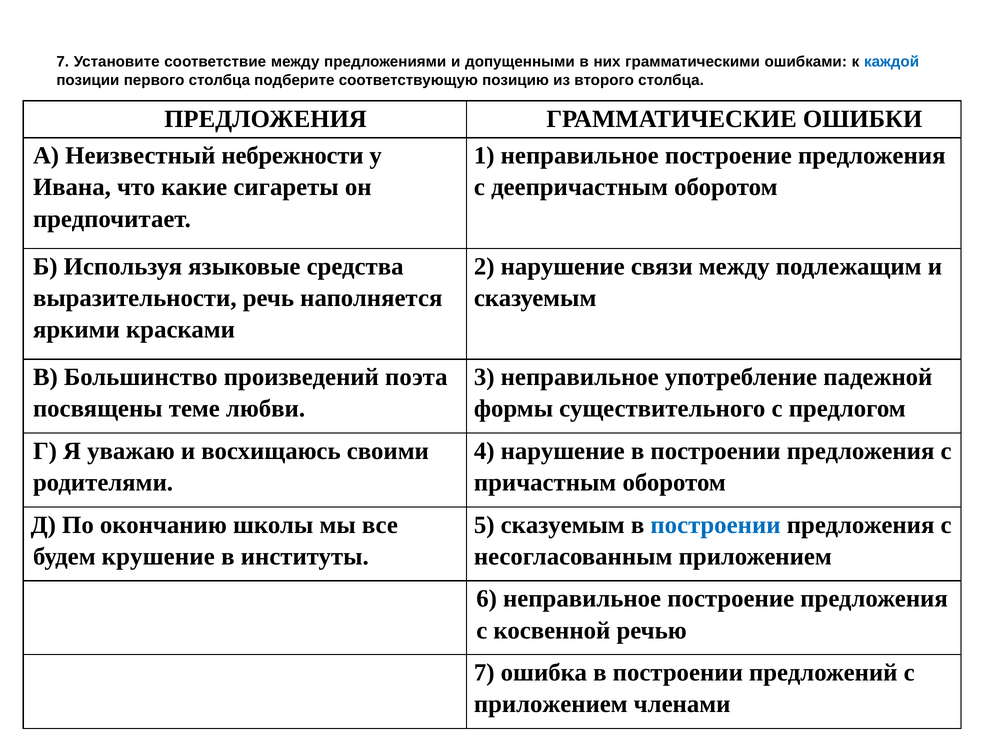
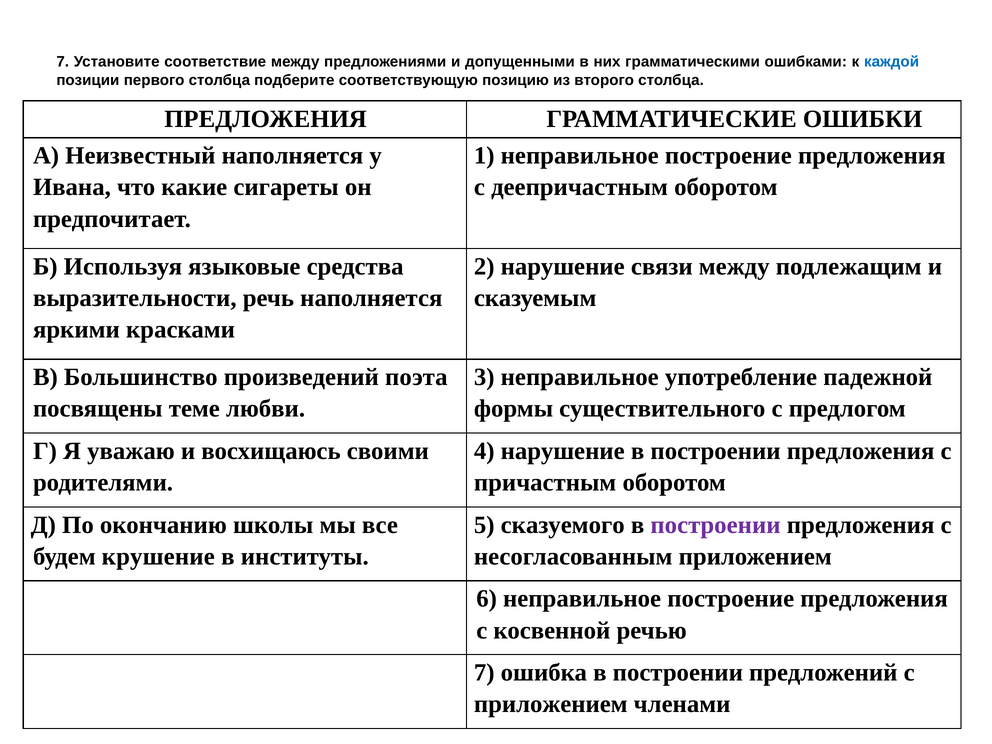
Неизвестный небрежности: небрежности -> наполняется
5 сказуемым: сказуемым -> сказуемого
построении at (716, 525) colour: blue -> purple
